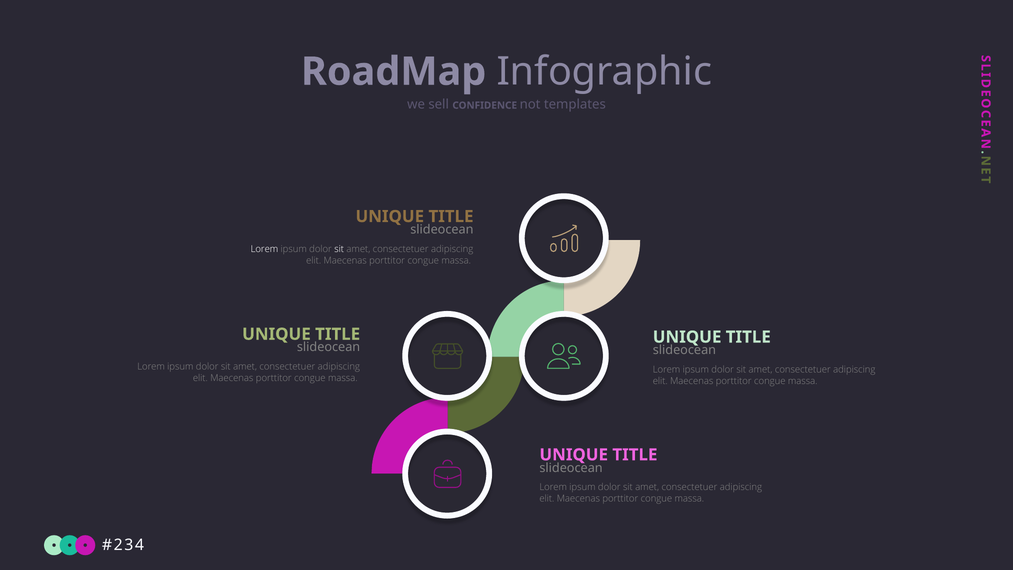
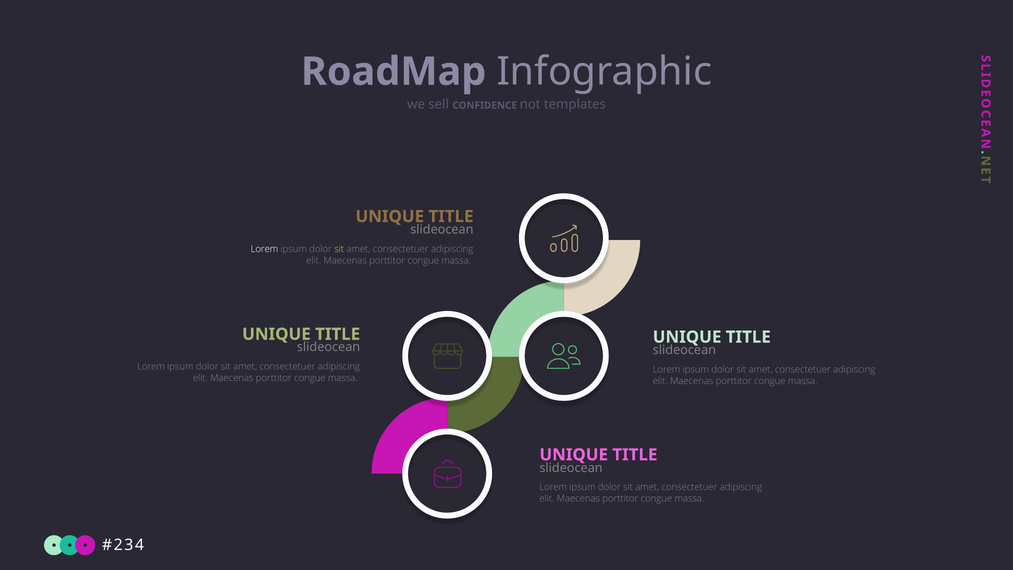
sit at (339, 249) colour: white -> yellow
